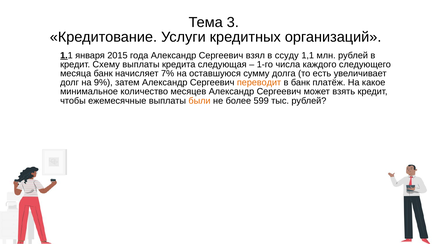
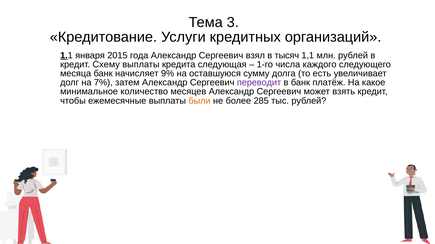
ссуду: ссуду -> тысяч
7%: 7% -> 9%
9%: 9% -> 7%
переводит colour: orange -> purple
599: 599 -> 285
